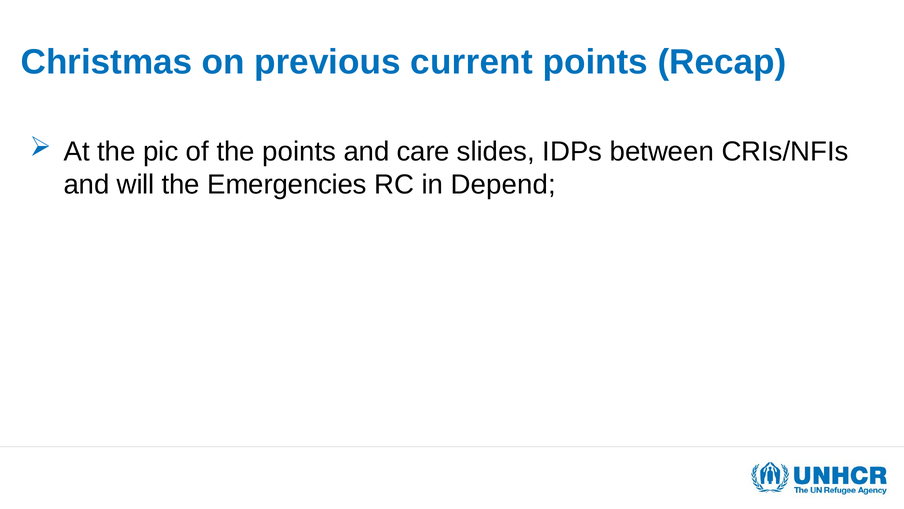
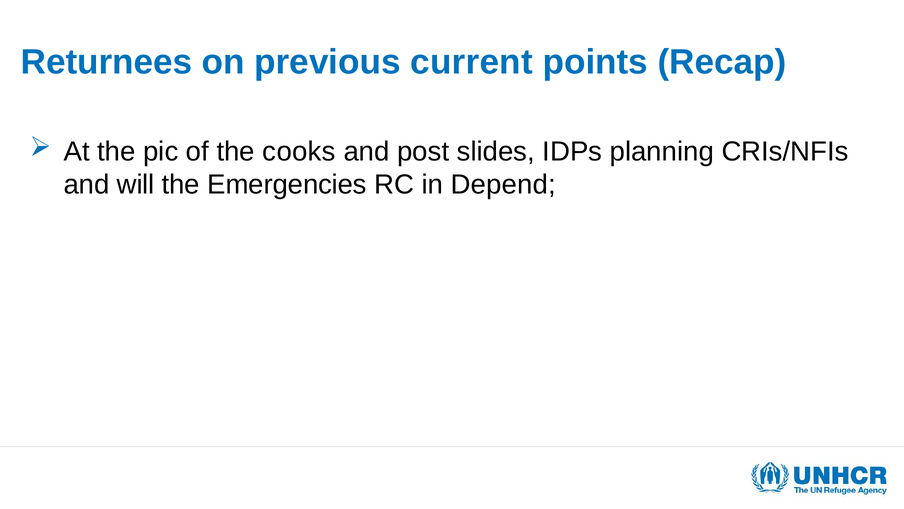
Christmas: Christmas -> Returnees
the points: points -> cooks
care: care -> post
between: between -> planning
